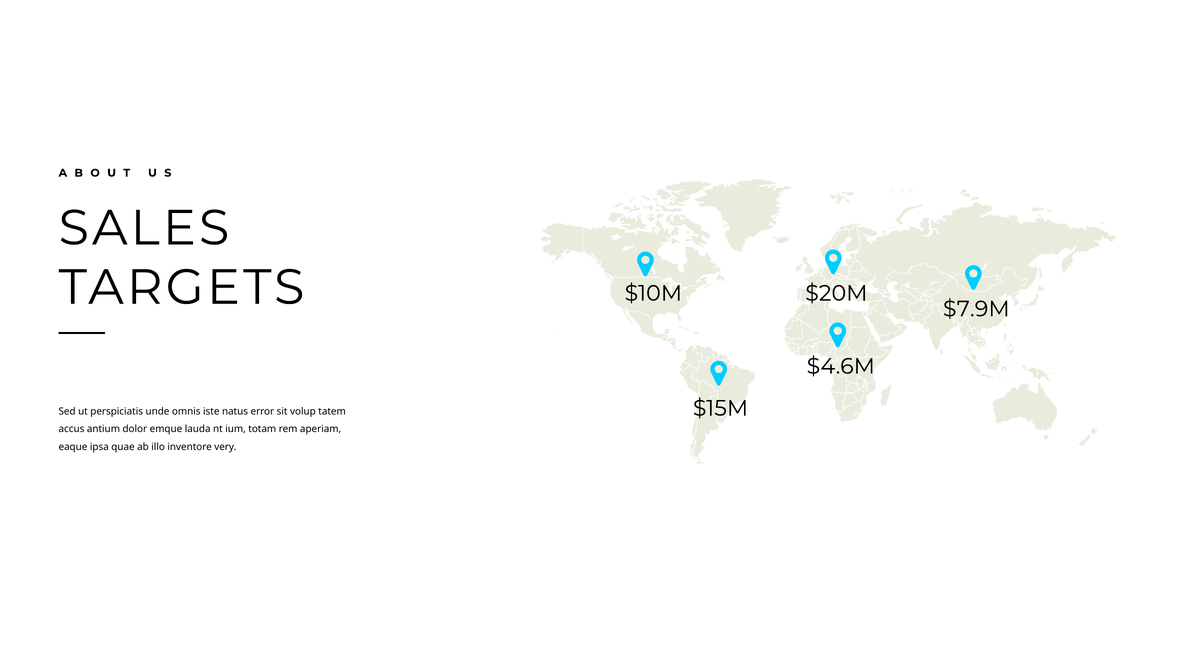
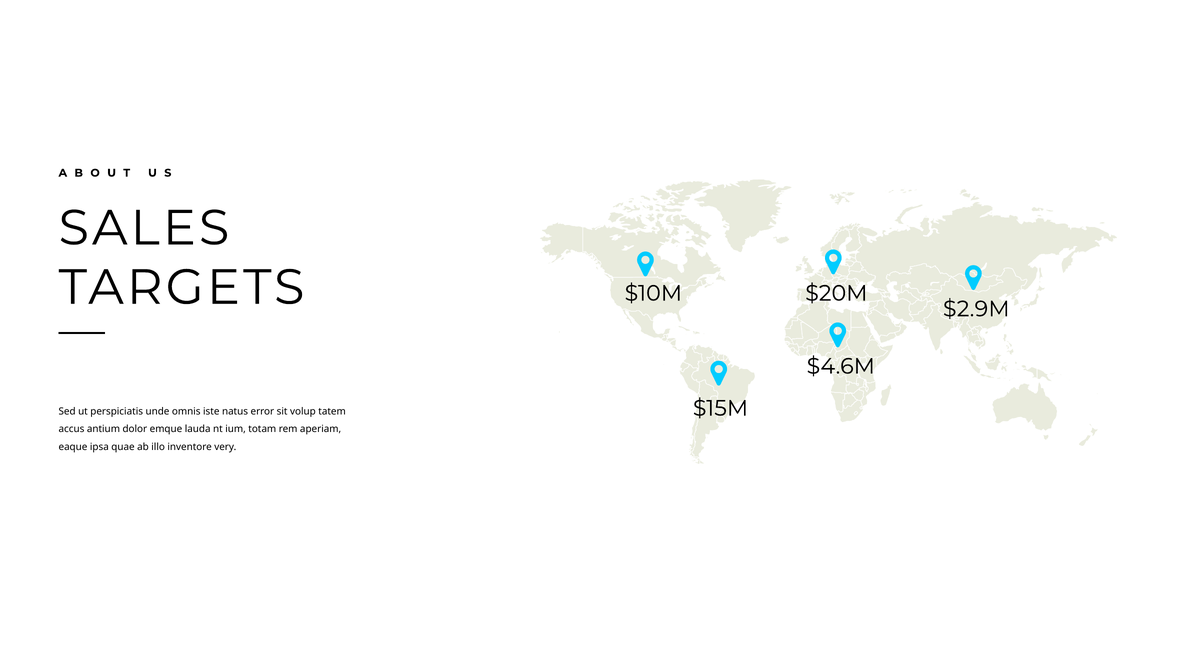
$7.9M: $7.9M -> $2.9M
